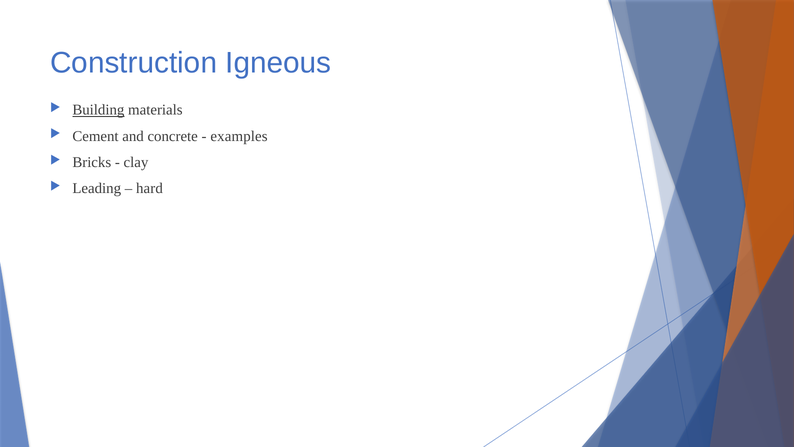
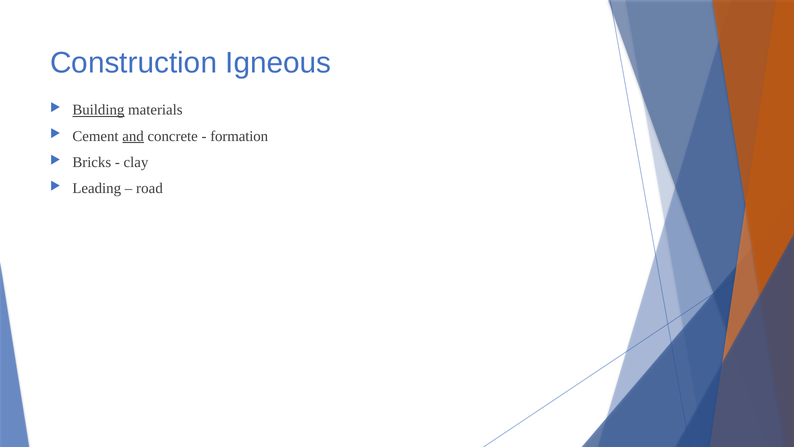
and underline: none -> present
examples: examples -> formation
hard: hard -> road
